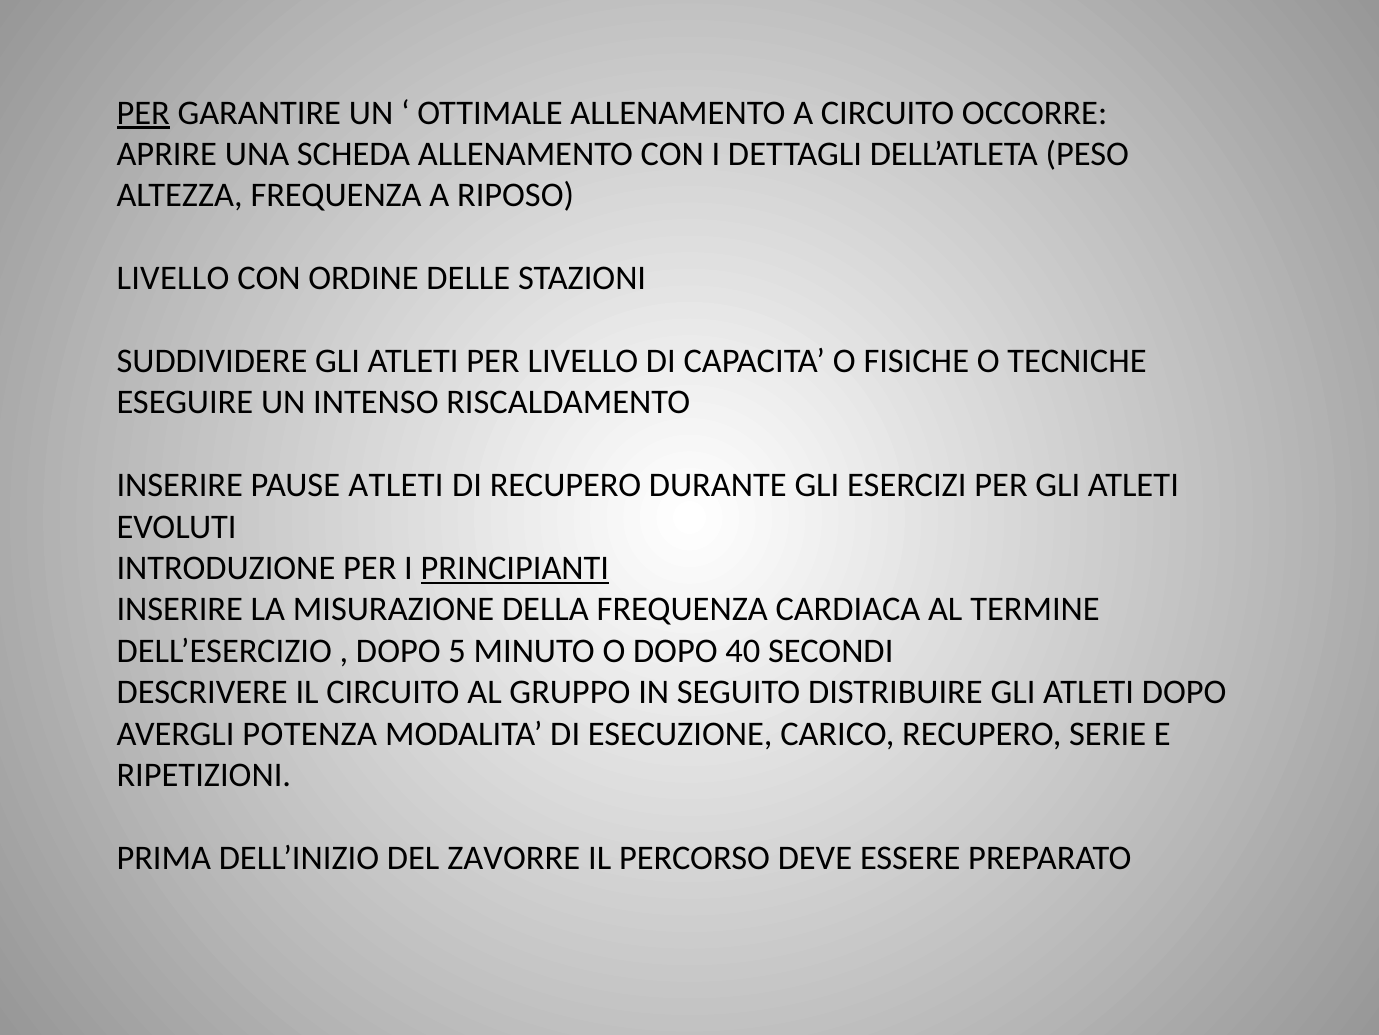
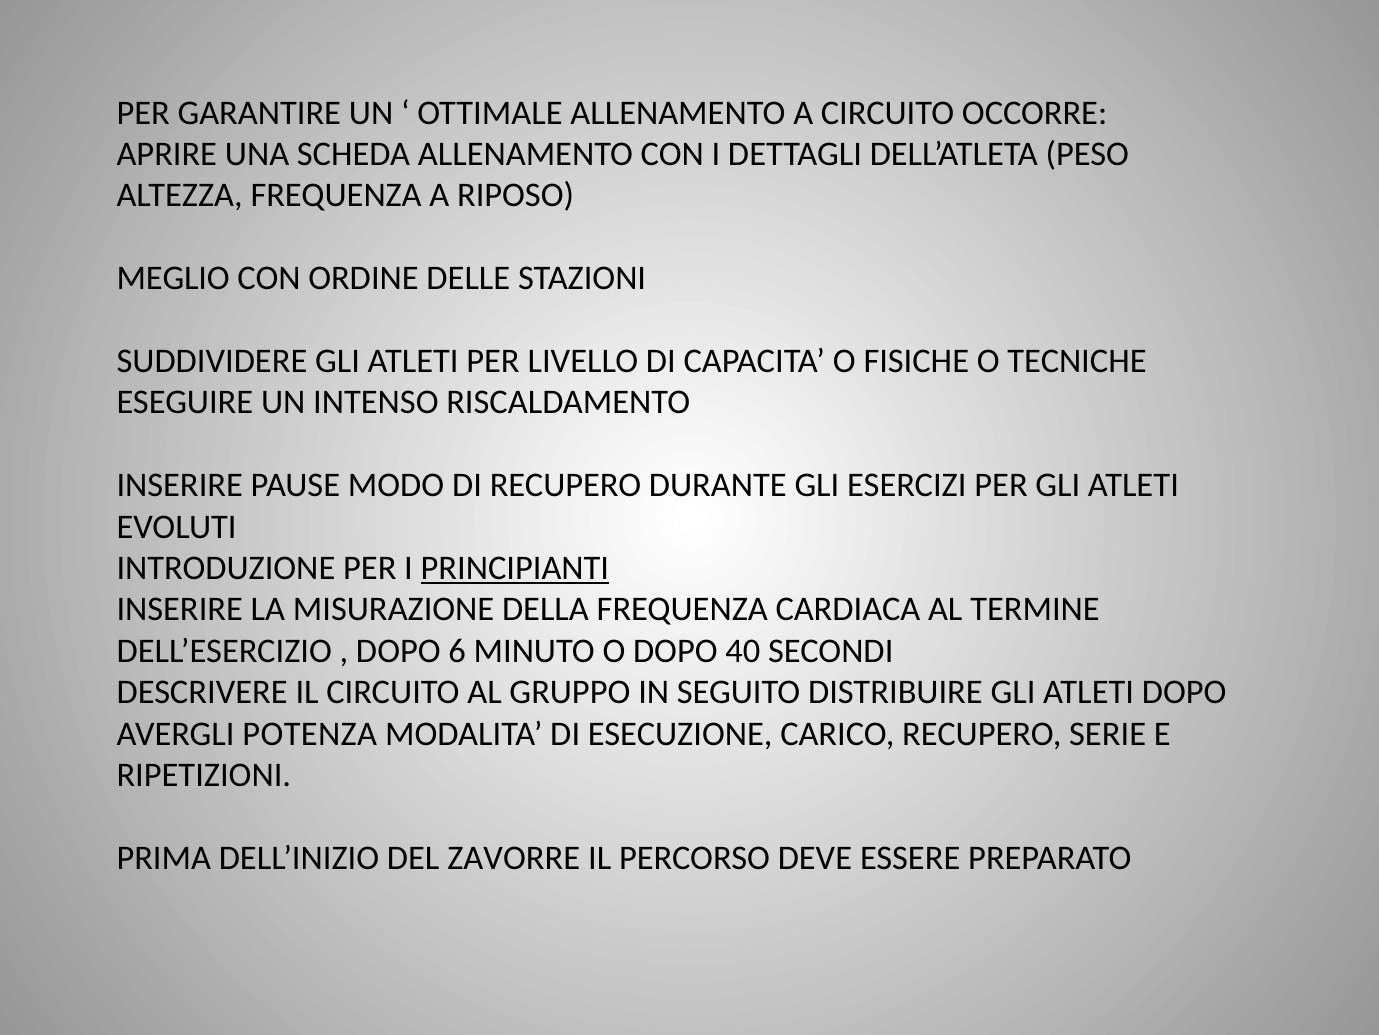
PER at (143, 113) underline: present -> none
LIVELLO at (173, 278): LIVELLO -> MEGLIO
PAUSE ATLETI: ATLETI -> MODO
5: 5 -> 6
